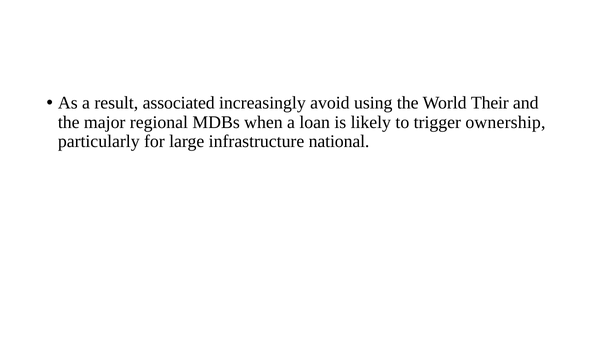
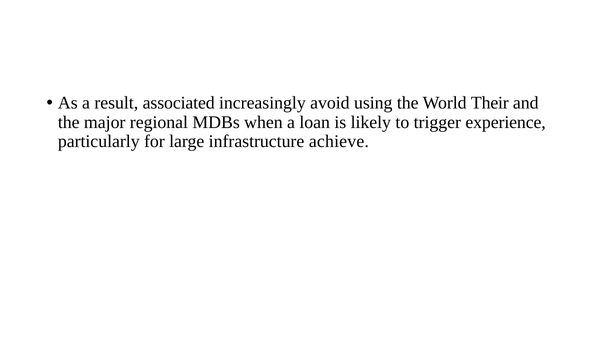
ownership: ownership -> experience
national: national -> achieve
